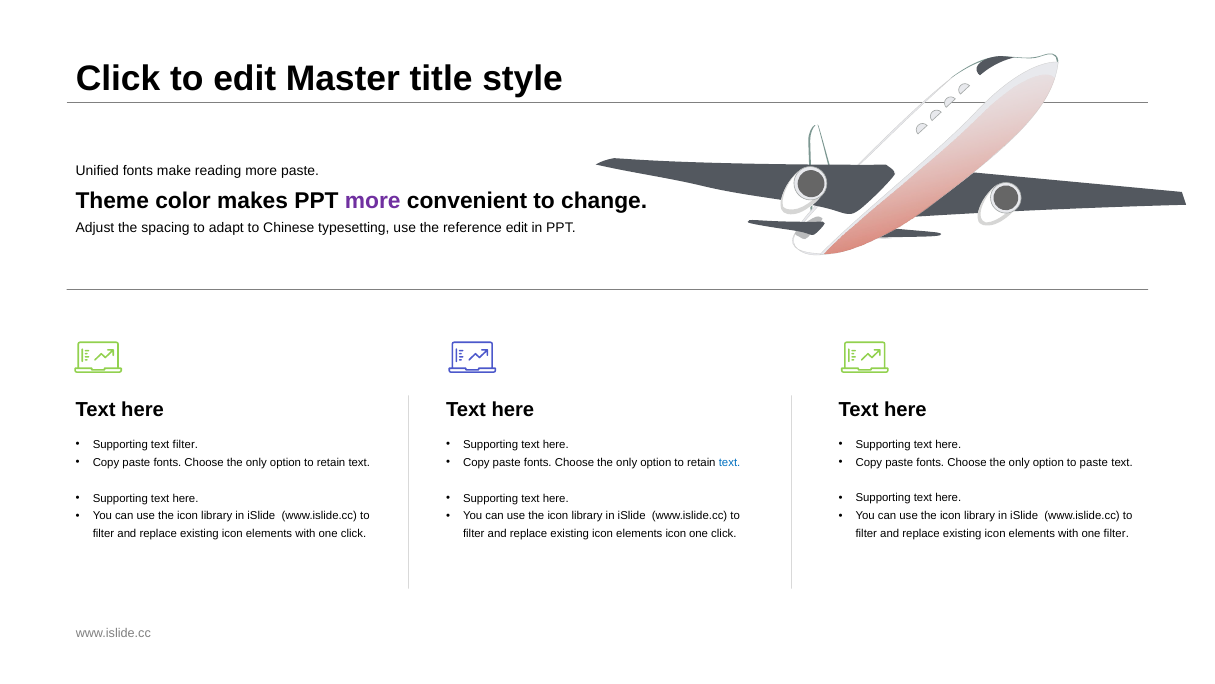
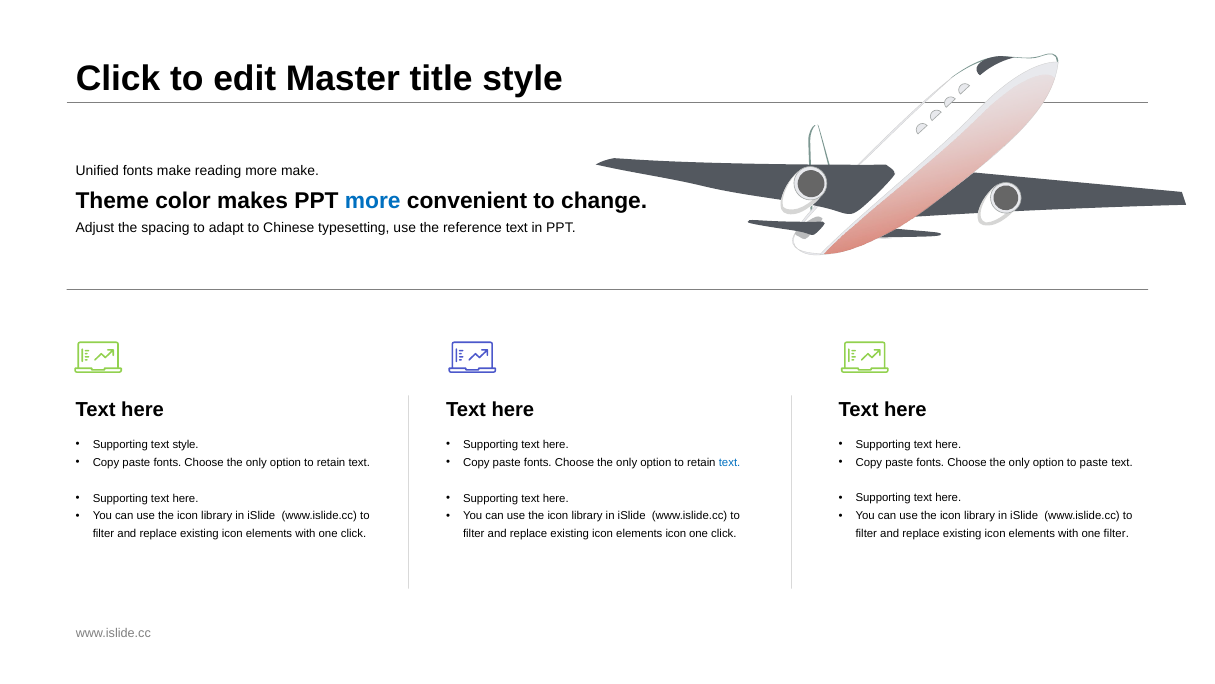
more paste: paste -> make
more at (373, 201) colour: purple -> blue
reference edit: edit -> text
text filter: filter -> style
